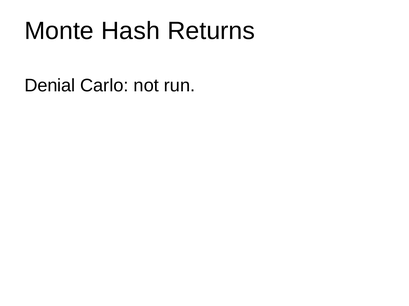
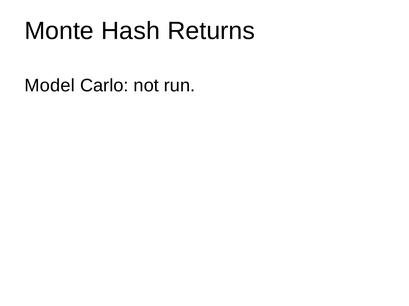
Denial: Denial -> Model
